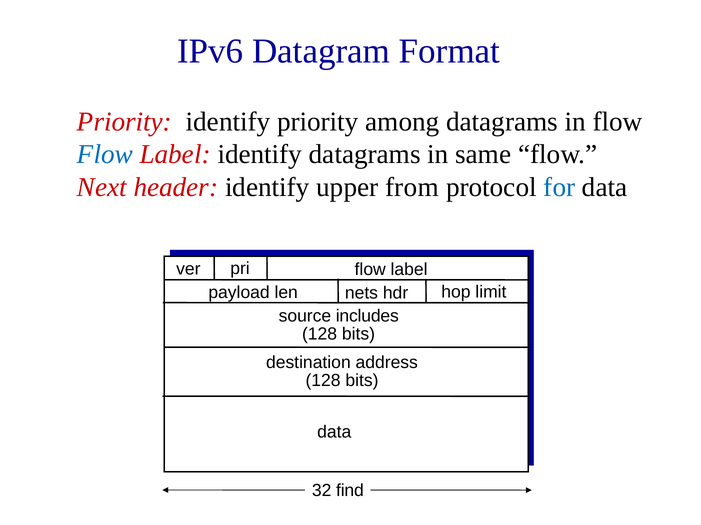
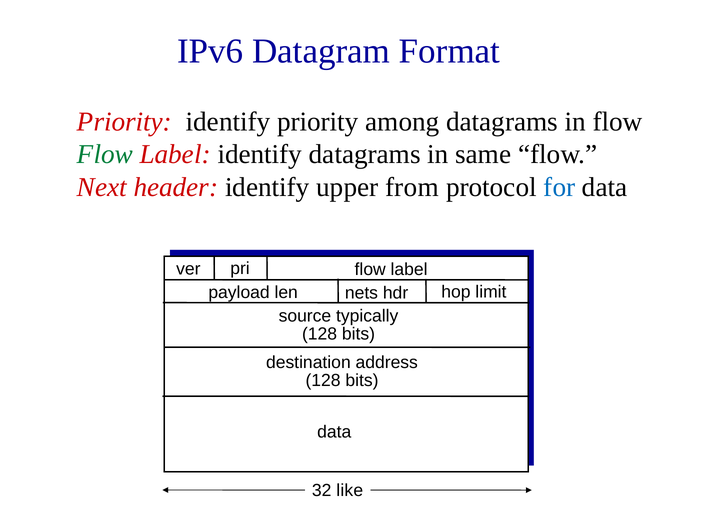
Flow at (105, 155) colour: blue -> green
includes: includes -> typically
find: find -> like
